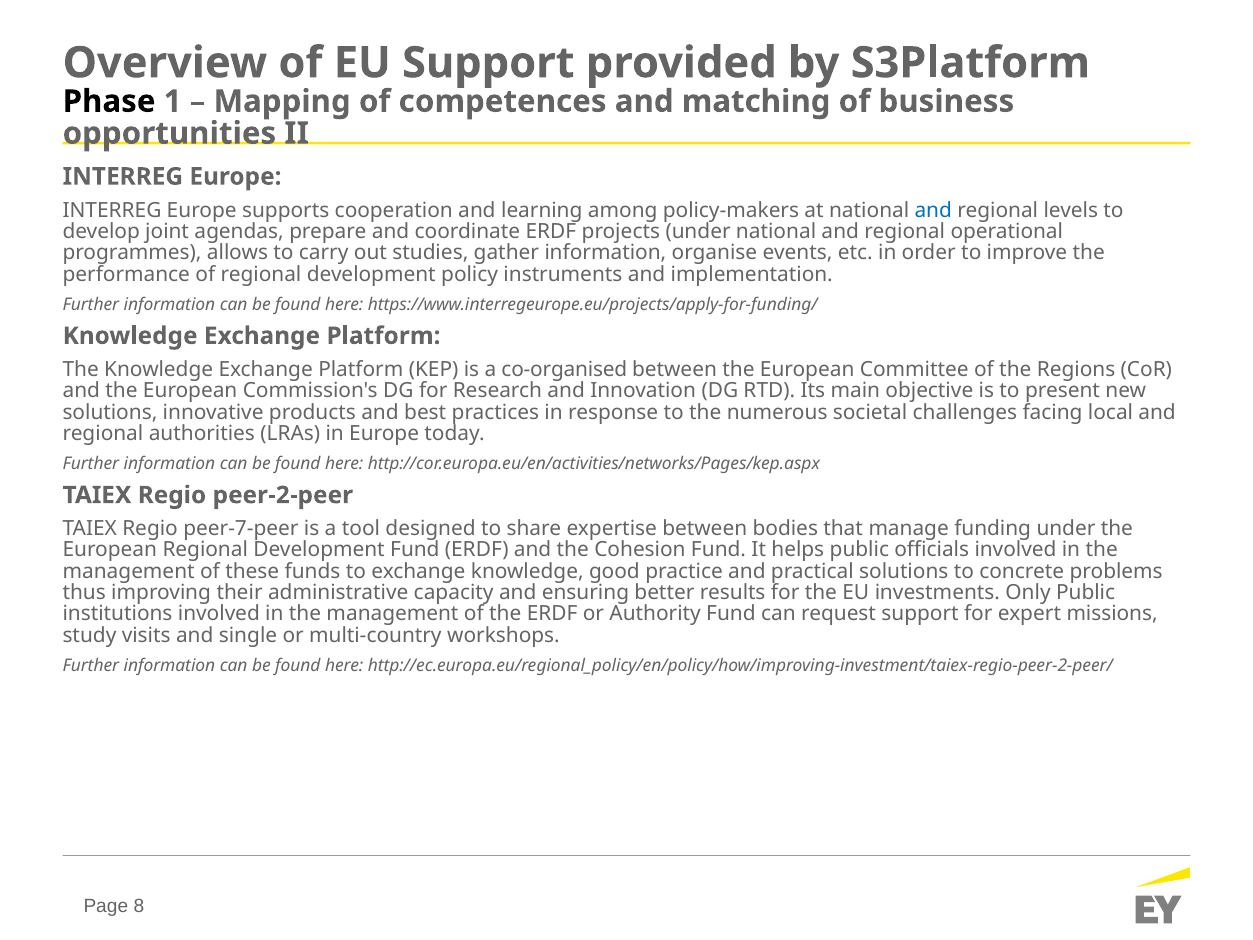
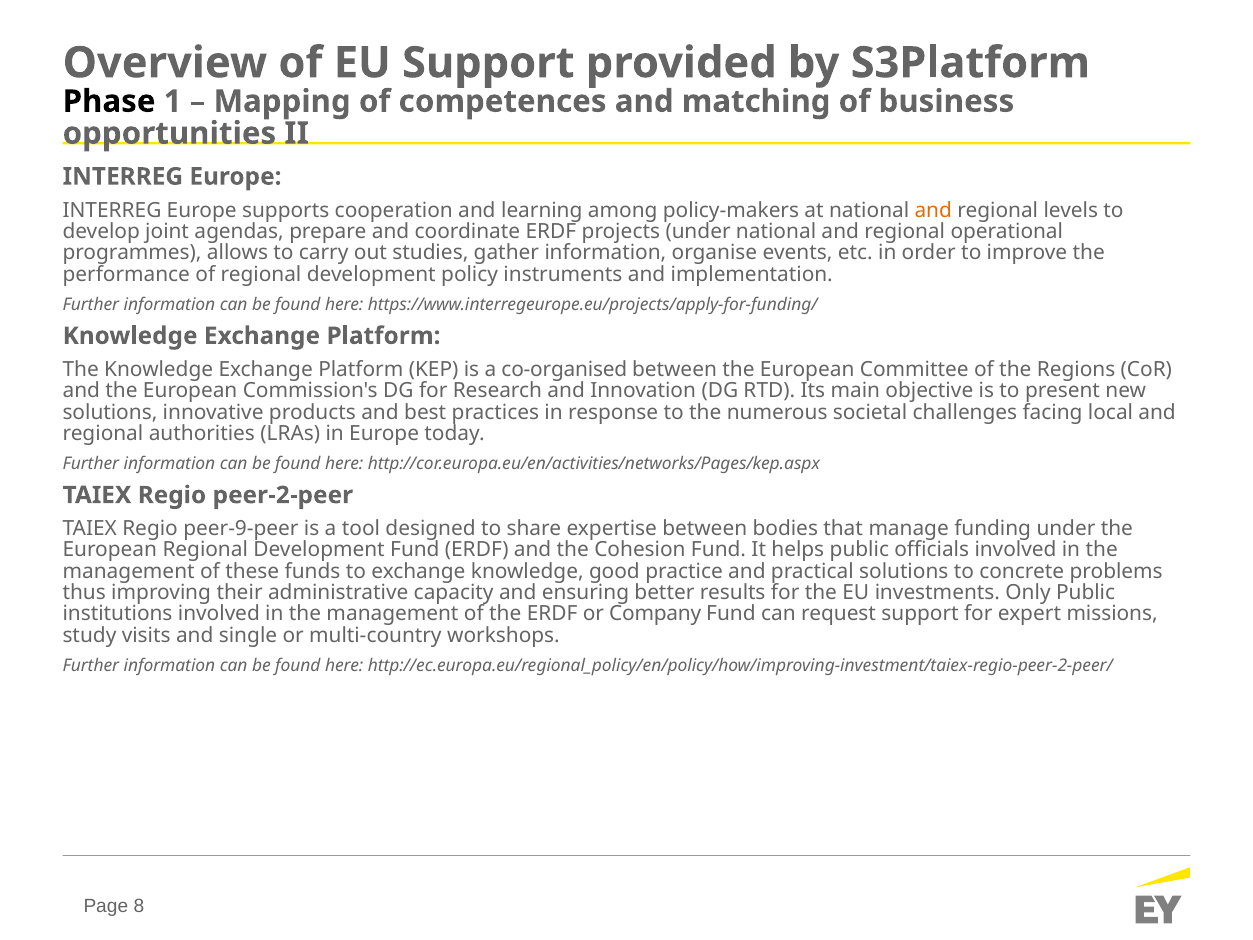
and at (933, 210) colour: blue -> orange
peer-7-peer: peer-7-peer -> peer-9-peer
Authority: Authority -> Company
